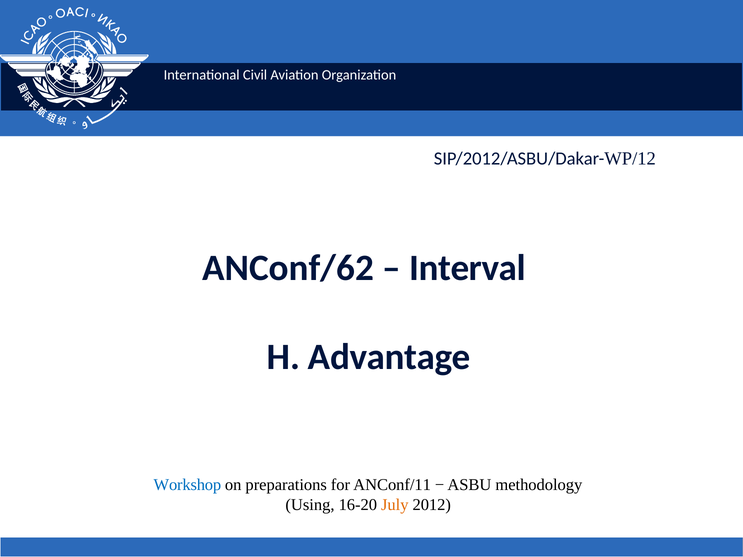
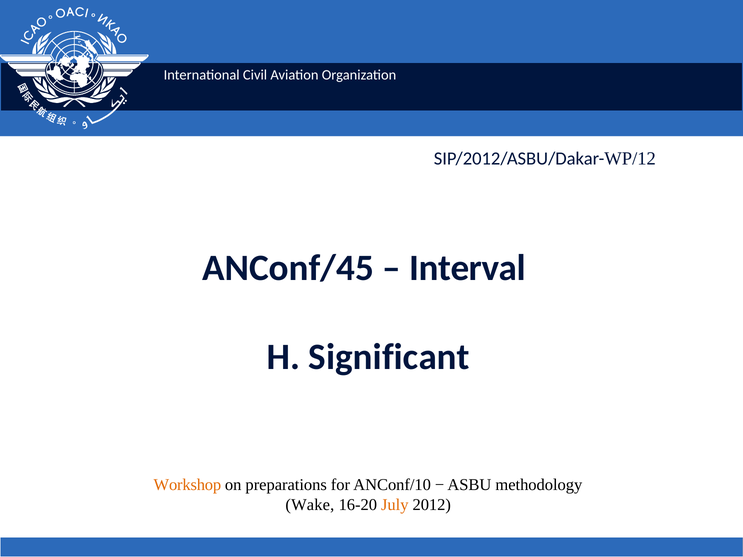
ANConf/62: ANConf/62 -> ANConf/45
Advantage: Advantage -> Significant
Workshop colour: blue -> orange
ANConf/11: ANConf/11 -> ANConf/10
Using: Using -> Wake
